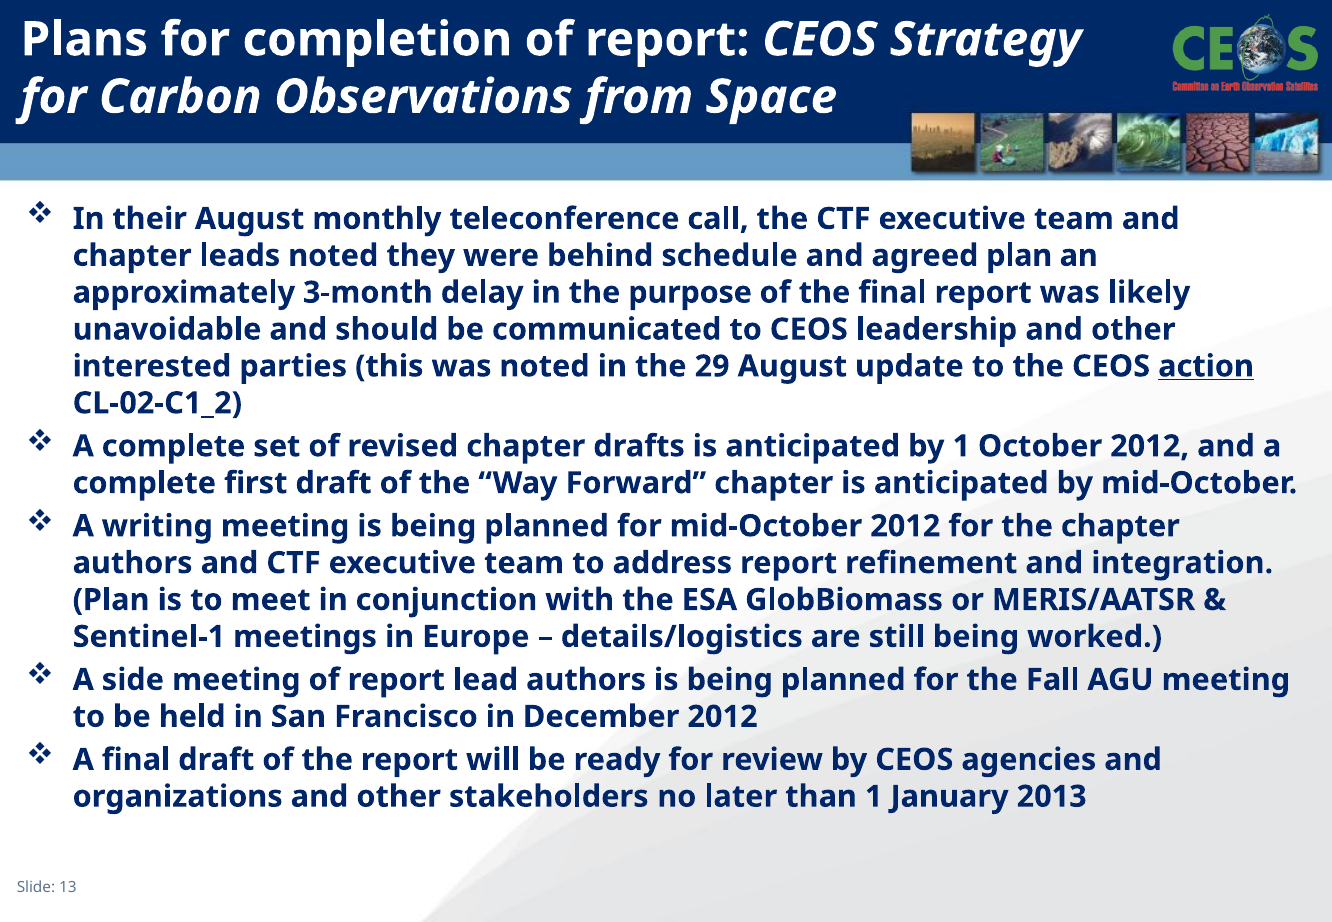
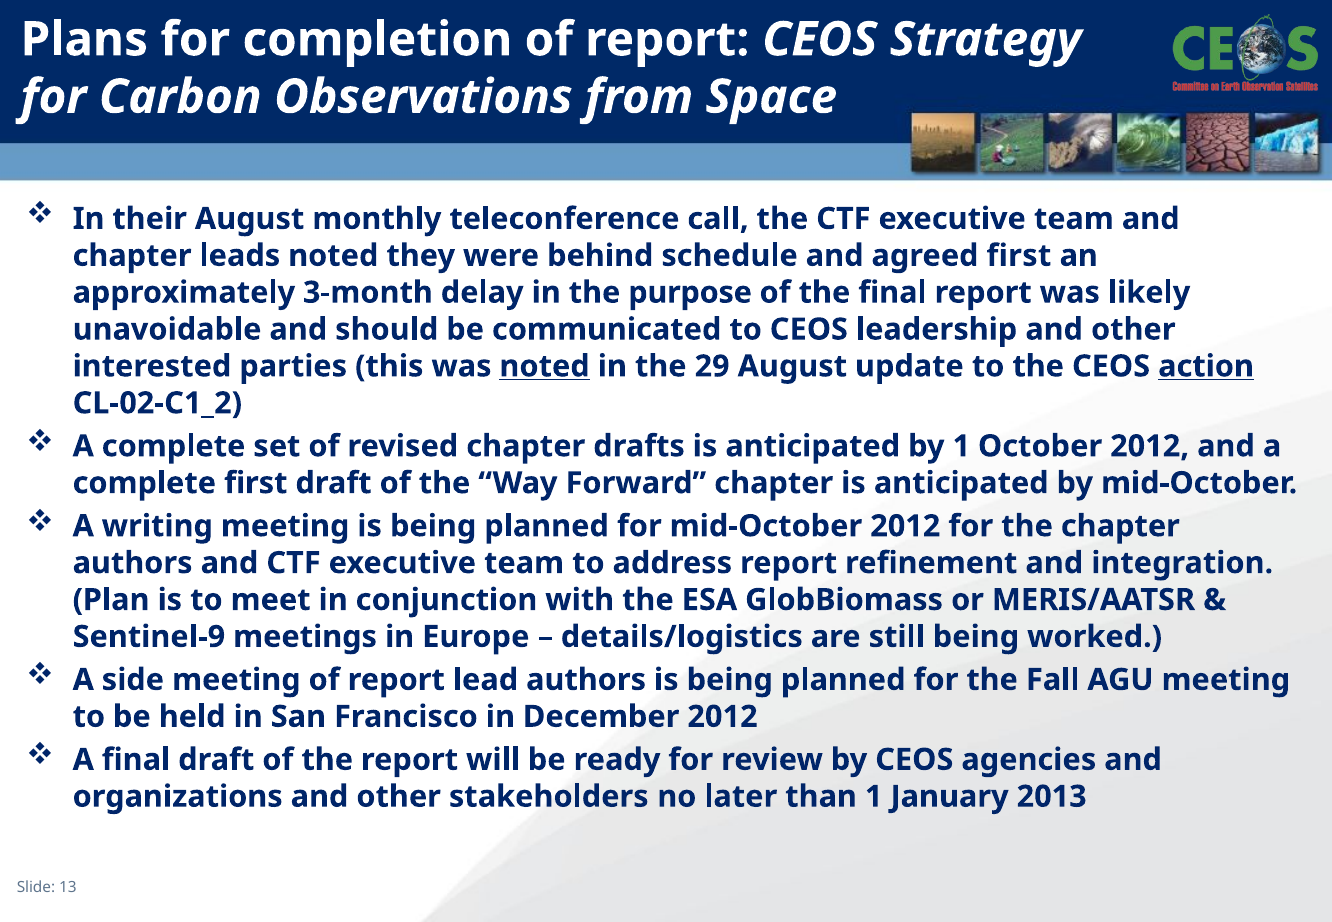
agreed plan: plan -> first
noted at (545, 366) underline: none -> present
Sentinel-1: Sentinel-1 -> Sentinel-9
